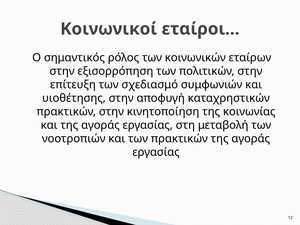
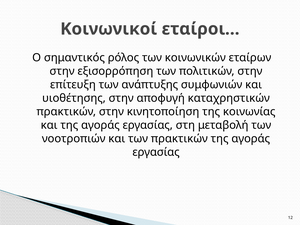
σχεδιασμό: σχεδιασμό -> ανάπτυξης
